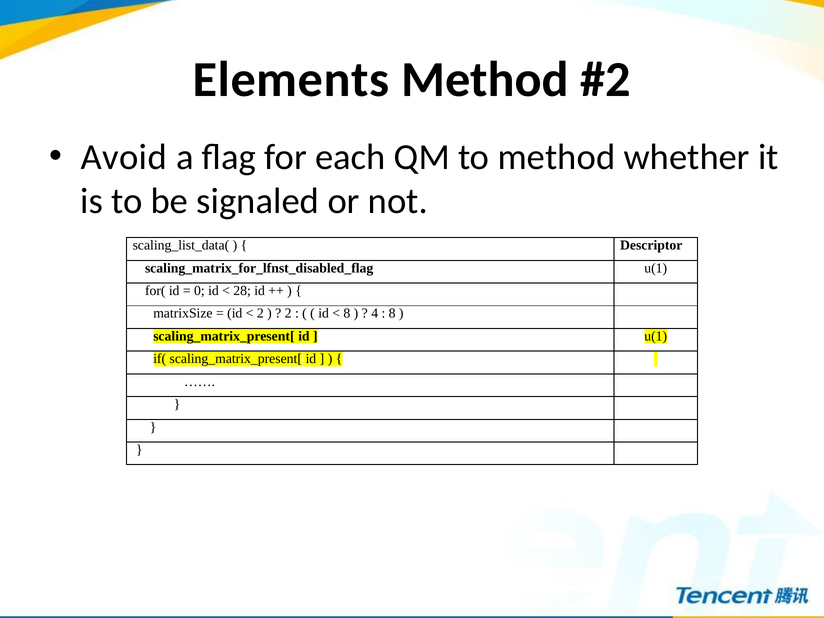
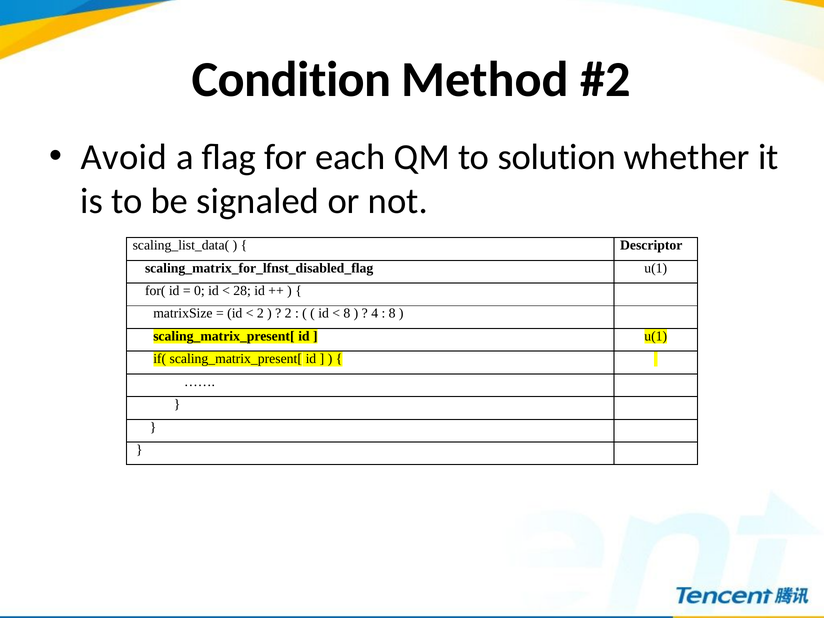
Elements: Elements -> Condition
to method: method -> solution
